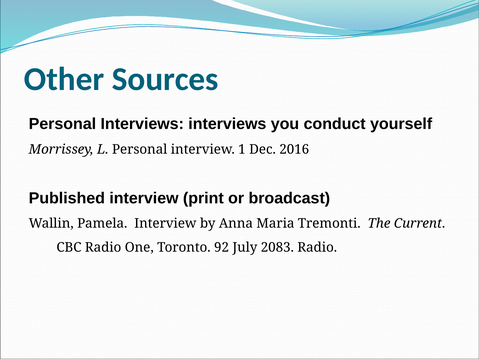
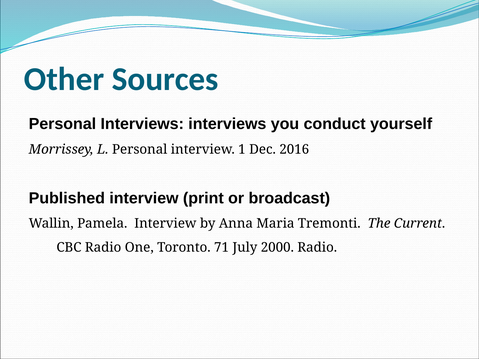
92: 92 -> 71
2083: 2083 -> 2000
